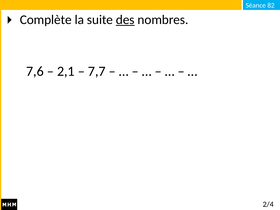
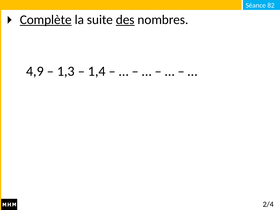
Complète underline: none -> present
7,6: 7,6 -> 4,9
2,1: 2,1 -> 1,3
7,7: 7,7 -> 1,4
